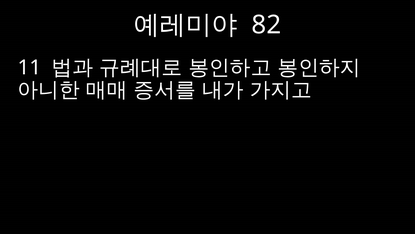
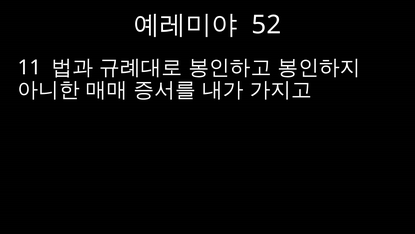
82: 82 -> 52
